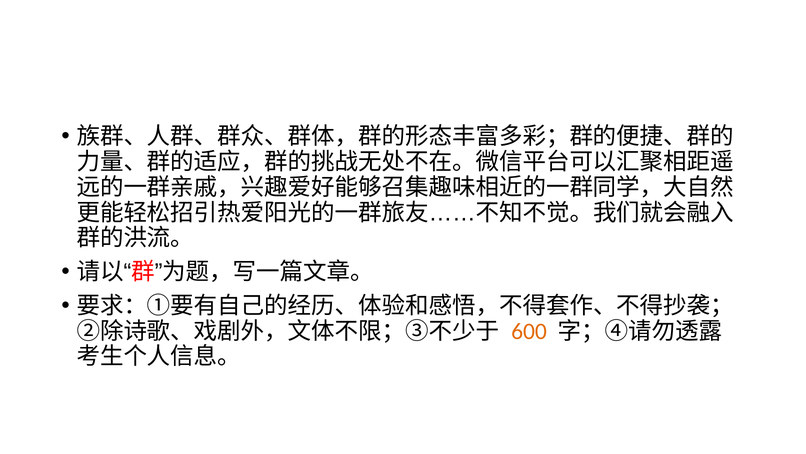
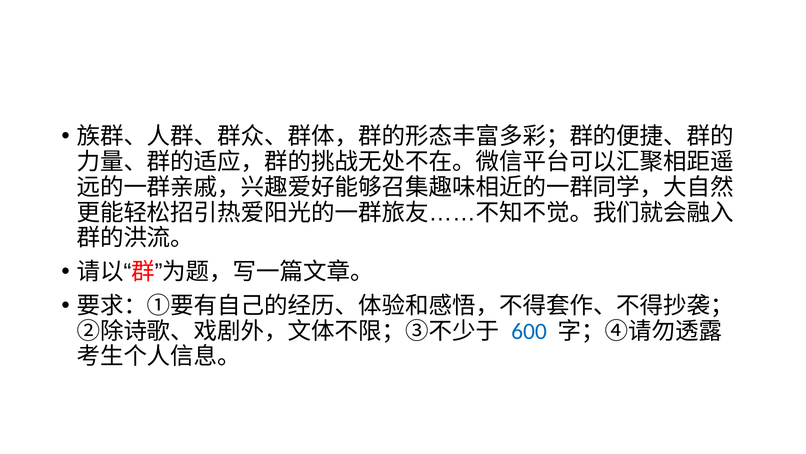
600 colour: orange -> blue
